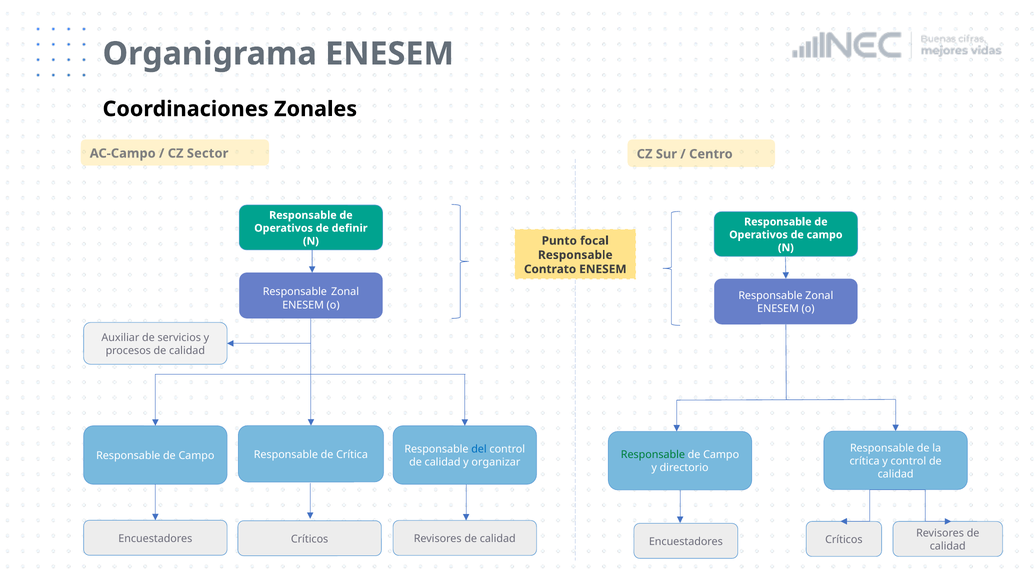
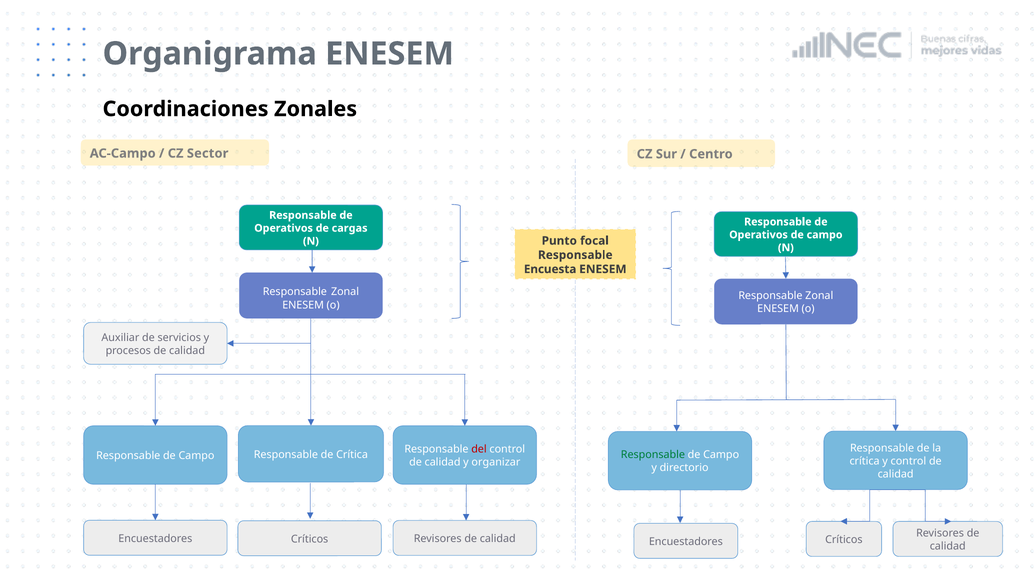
definir: definir -> cargas
Contrato: Contrato -> Encuesta
del colour: blue -> red
